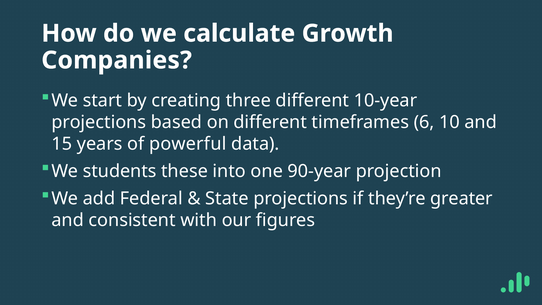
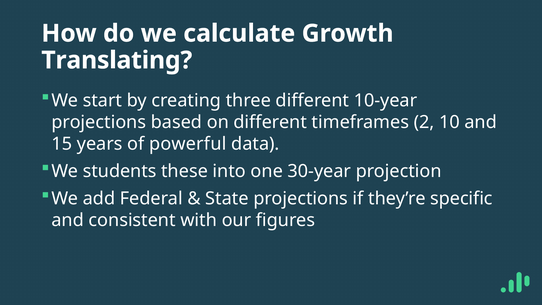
Companies: Companies -> Translating
6: 6 -> 2
90-year: 90-year -> 30-year
greater: greater -> specific
